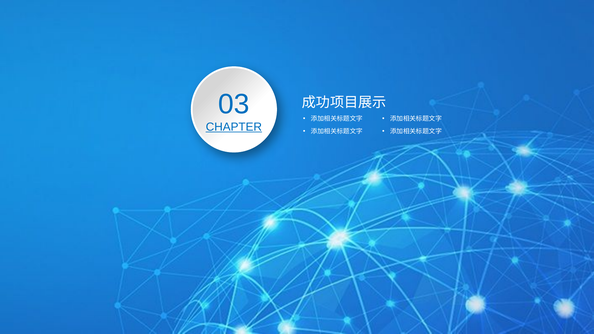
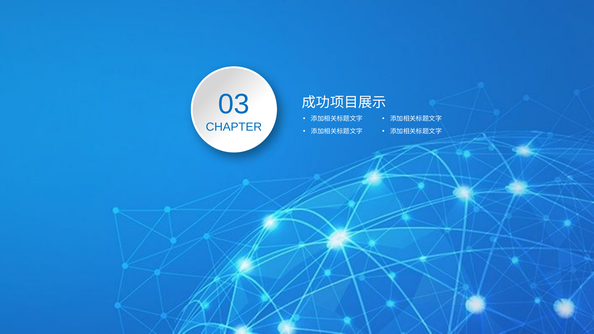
CHAPTER underline: present -> none
